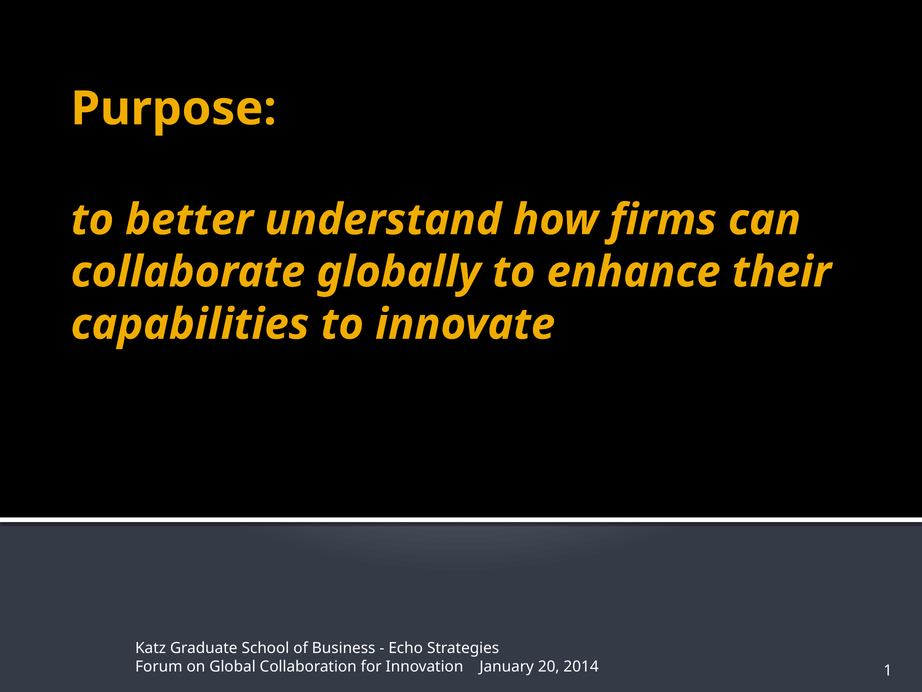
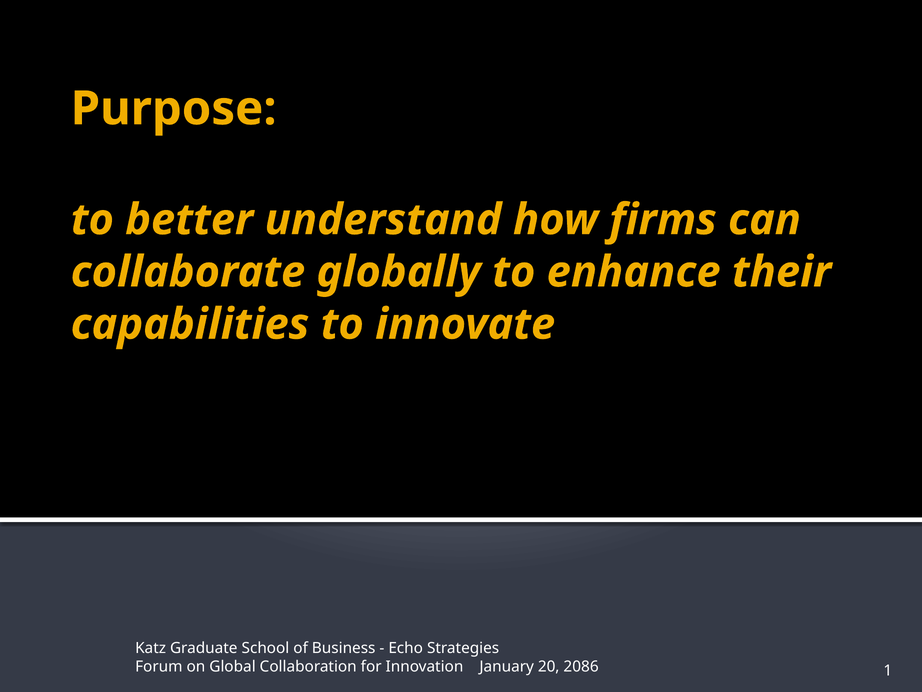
2014: 2014 -> 2086
